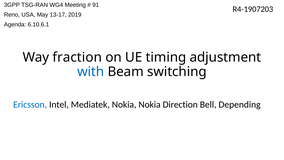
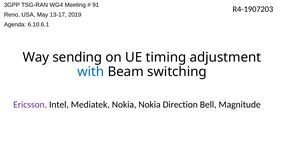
fraction: fraction -> sending
Ericsson colour: blue -> purple
Depending: Depending -> Magnitude
